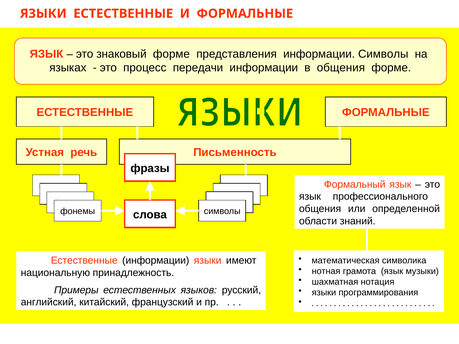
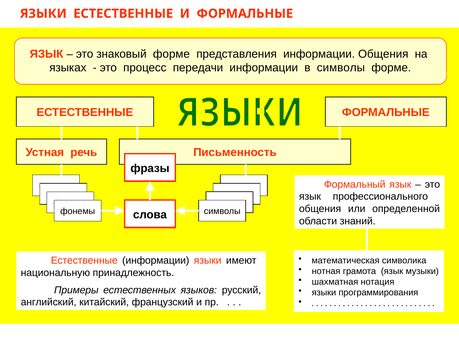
информации Символы: Символы -> Общения
в общения: общения -> символы
